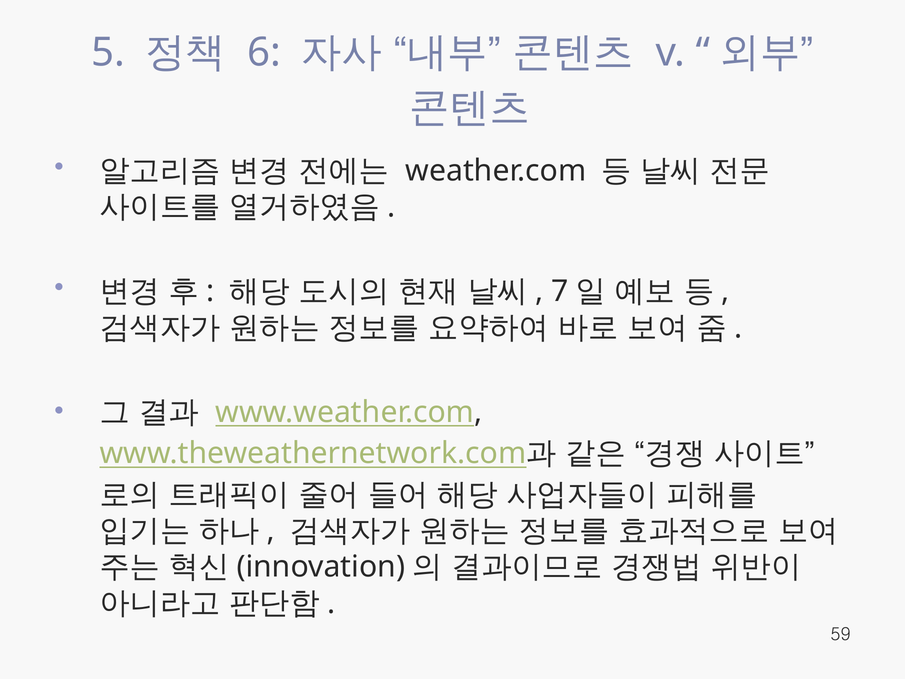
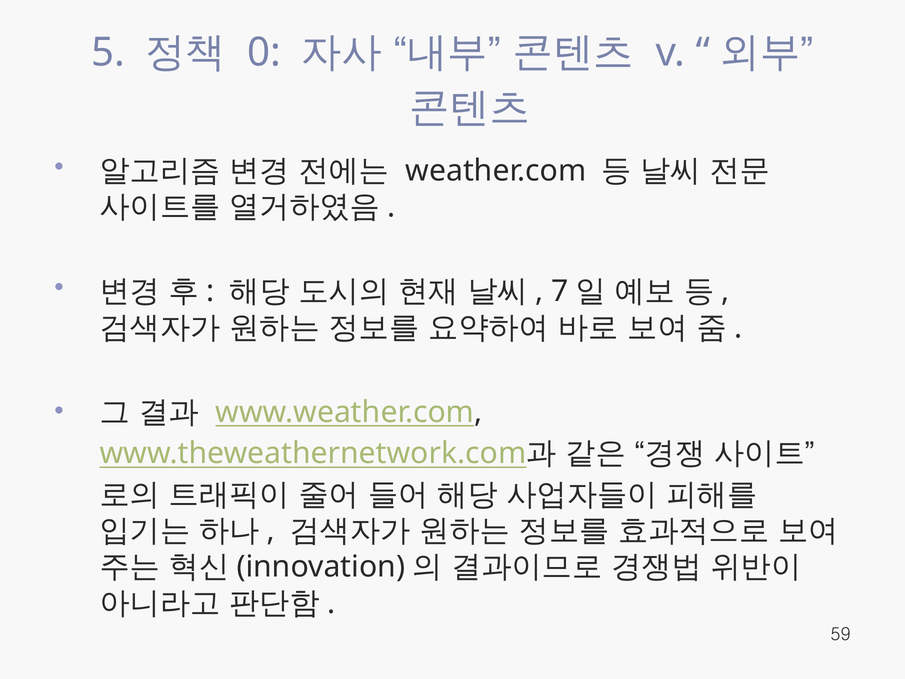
6: 6 -> 0
